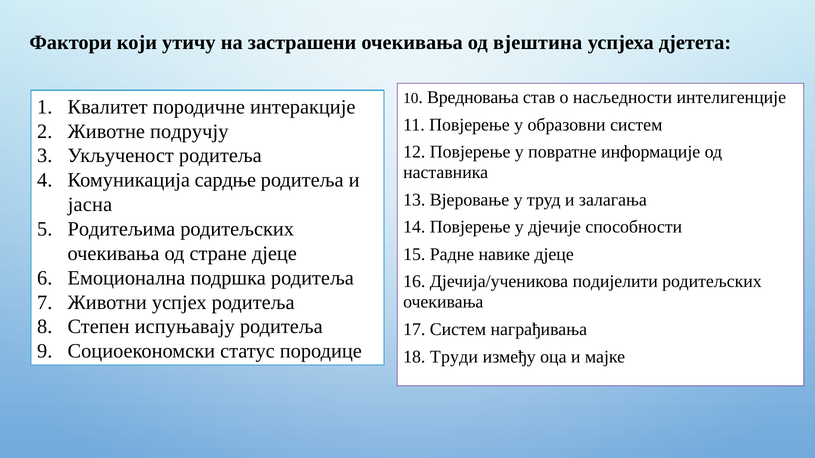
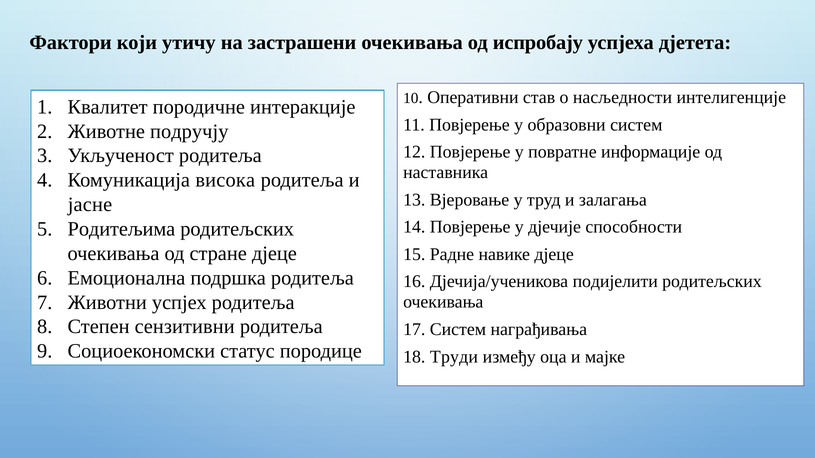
вјештина: вјештина -> испробају
Вредновања: Вредновања -> Оперативни
сардње: сардње -> висока
јасна: јасна -> јасне
испуњавају: испуњавају -> сензитивни
